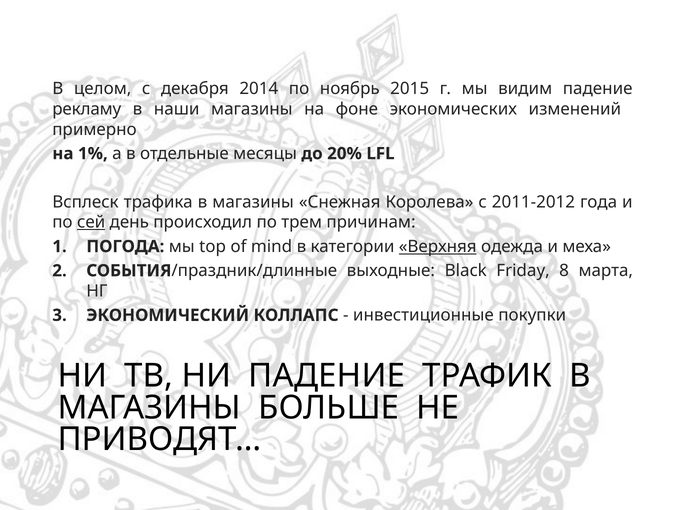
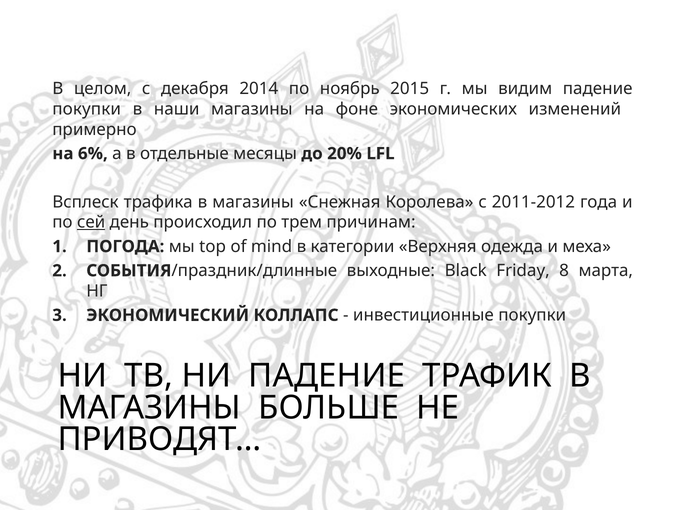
рекламу at (87, 109): рекламу -> покупки
1%: 1% -> 6%
Верхняя underline: present -> none
